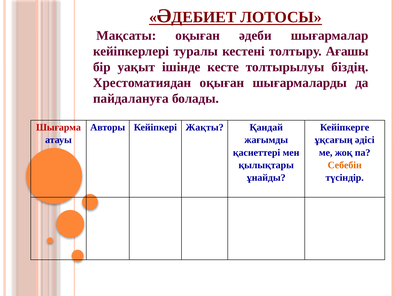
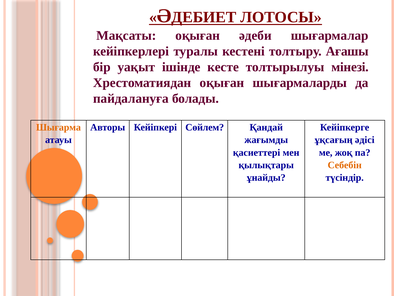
біздің: біздің -> мінезі
Шығарма colour: red -> orange
Жақты: Жақты -> Сөйлем
